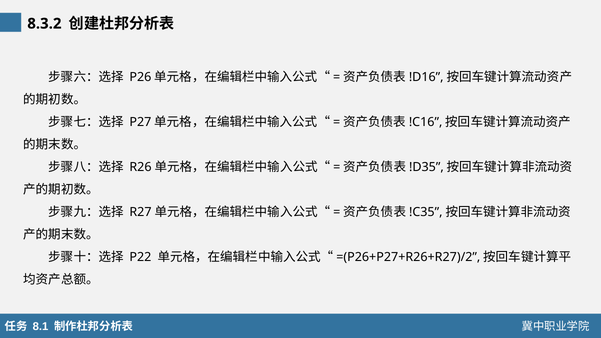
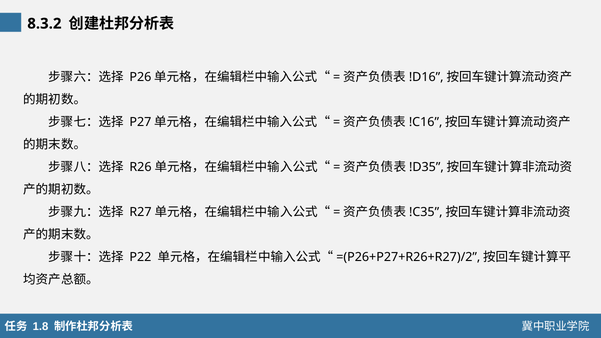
8.1: 8.1 -> 1.8
